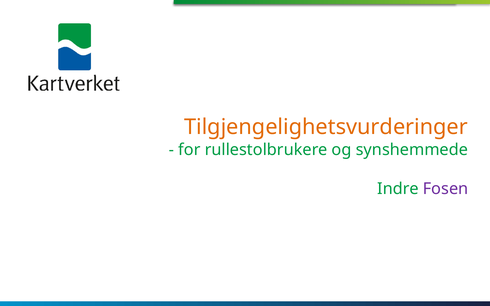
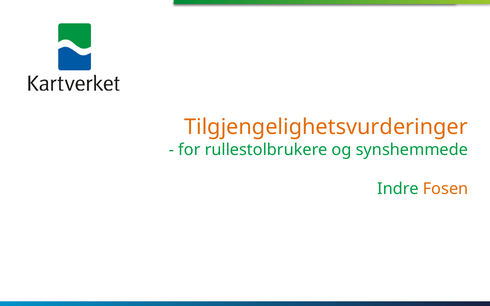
Fosen colour: purple -> orange
